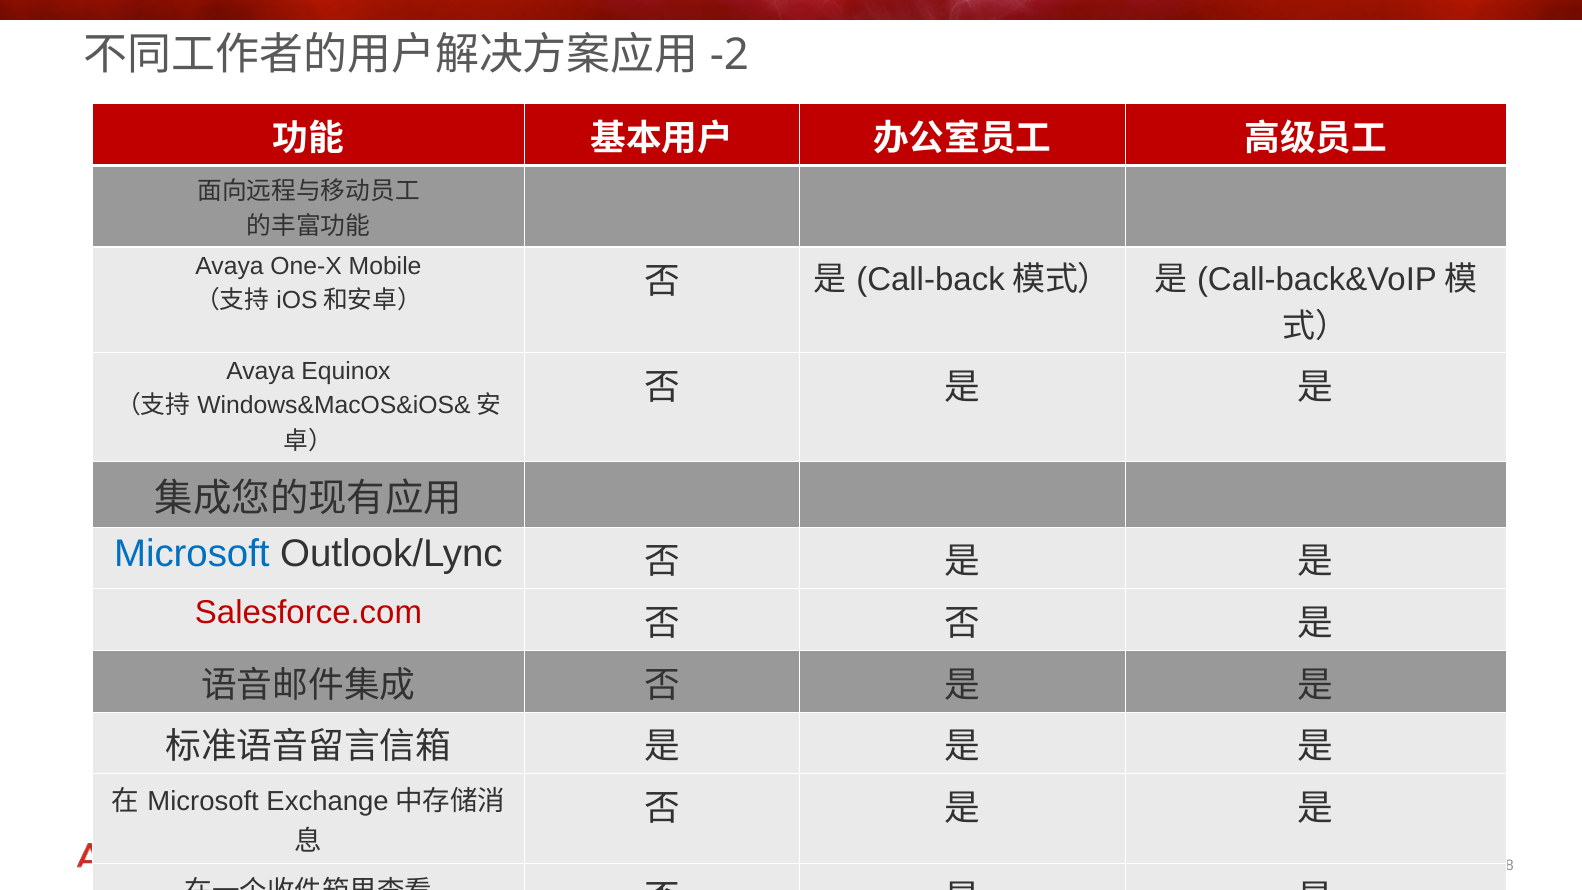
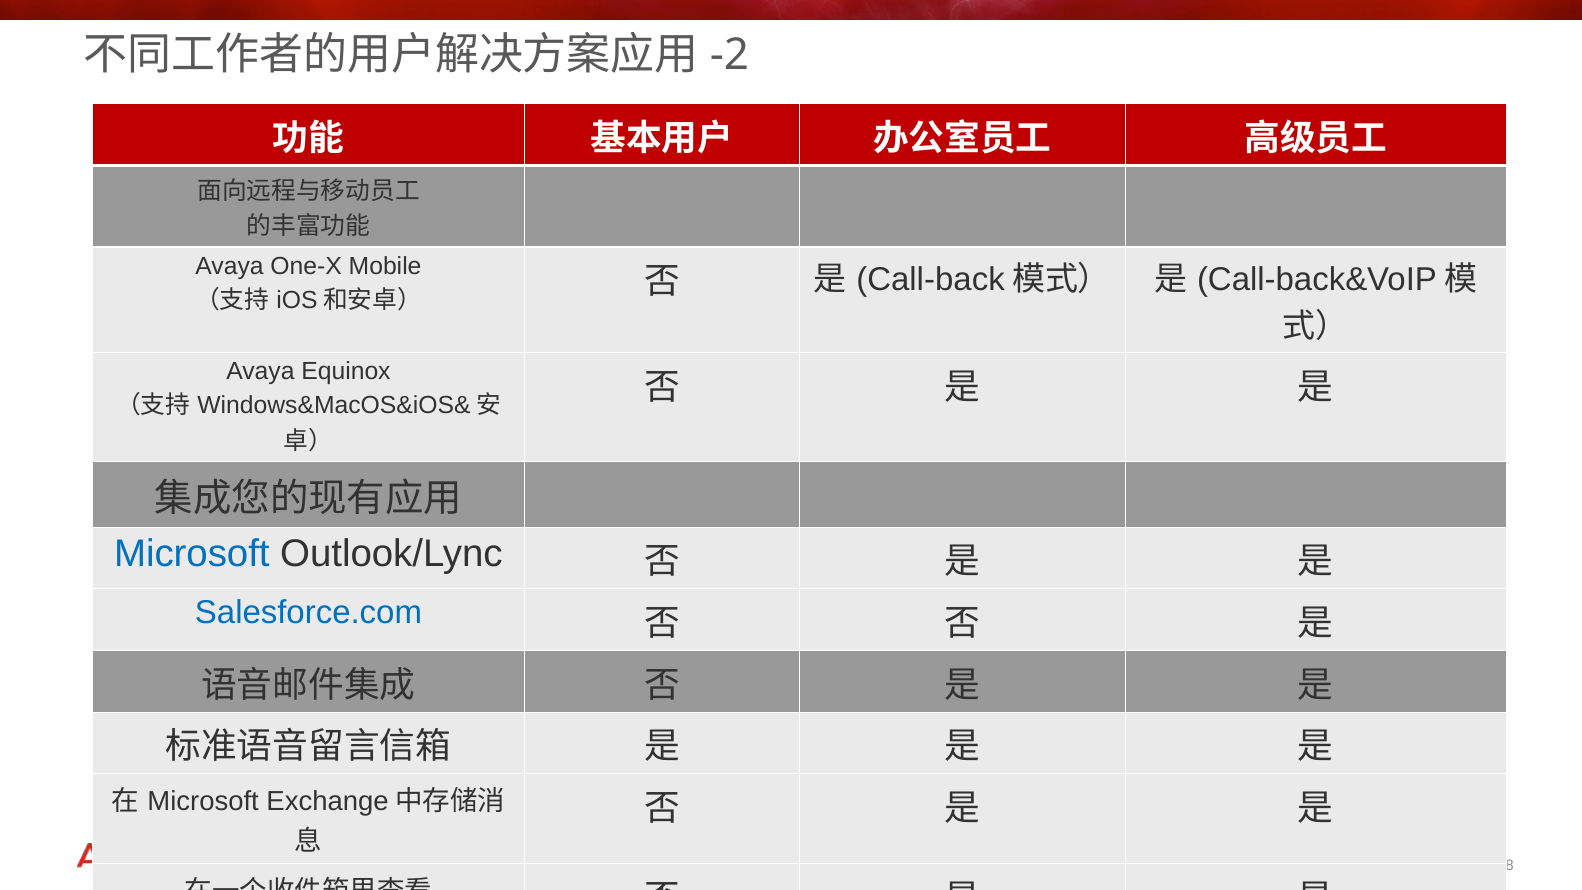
Salesforce.com colour: red -> blue
